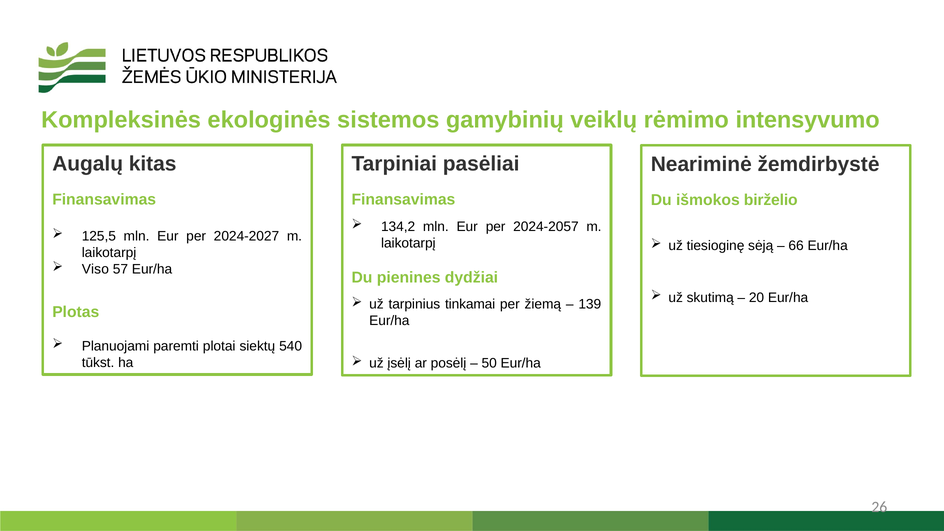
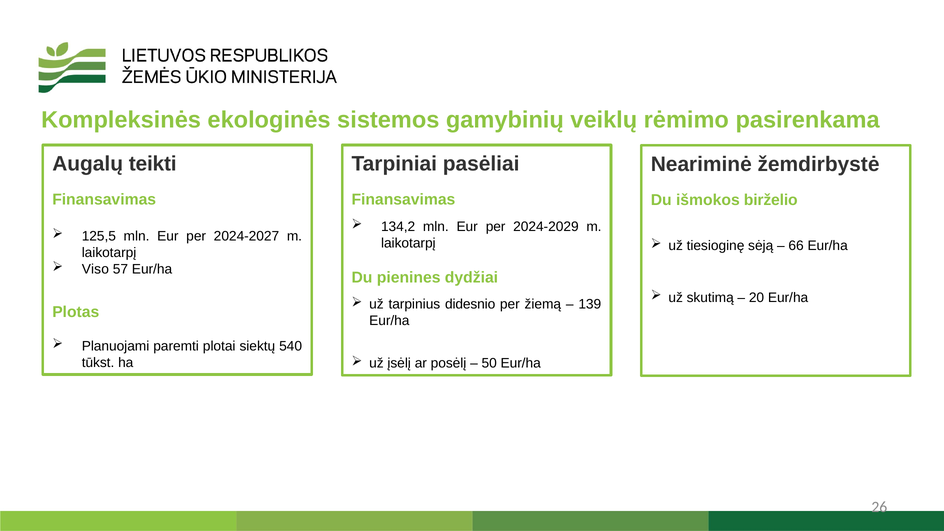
intensyvumo: intensyvumo -> pasirenkama
kitas: kitas -> teikti
2024-2057: 2024-2057 -> 2024-2029
tinkamai: tinkamai -> didesnio
